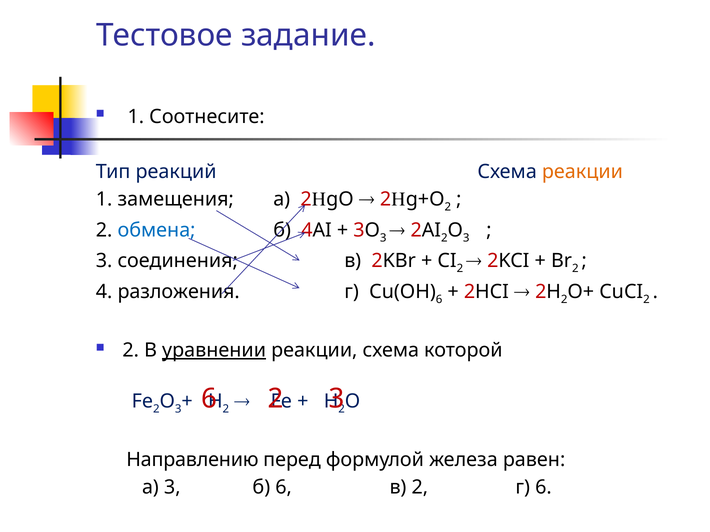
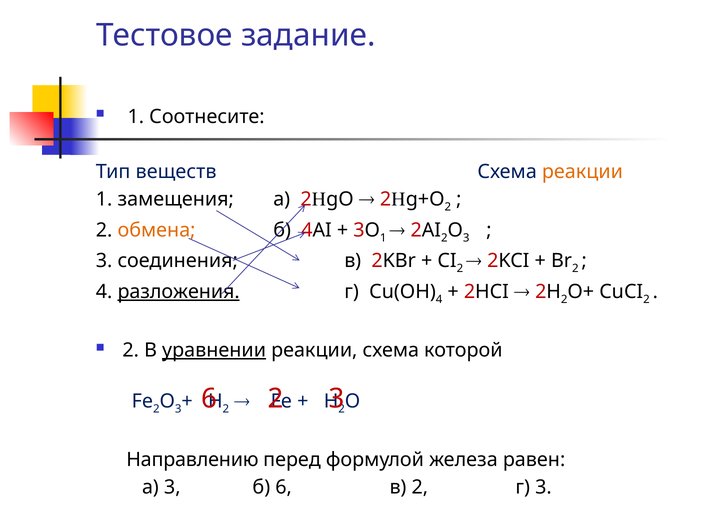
реакций: реакций -> веществ
обмена colour: blue -> orange
3 at (383, 238): 3 -> 1
разложения underline: none -> present
6 at (439, 300): 6 -> 4
г 6: 6 -> 3
